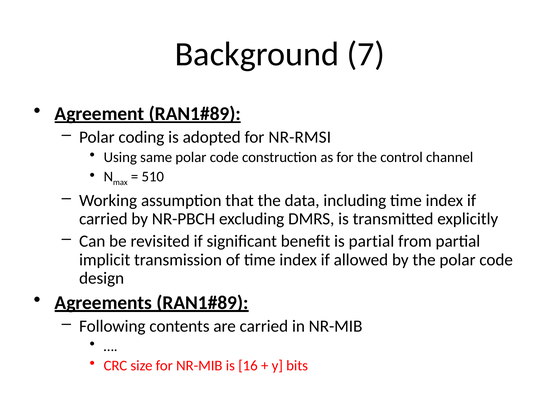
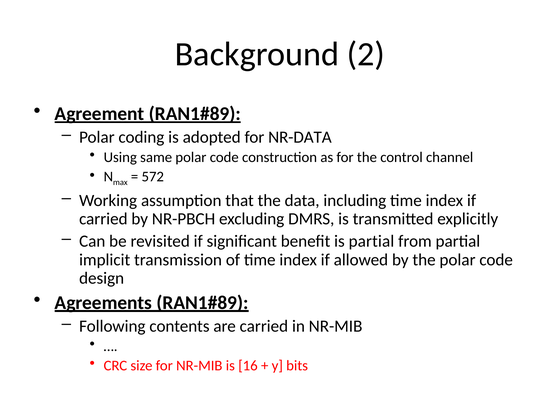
7: 7 -> 2
NR-RMSI: NR-RMSI -> NR-DATA
510: 510 -> 572
